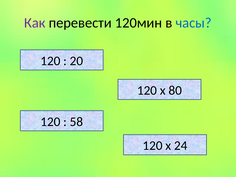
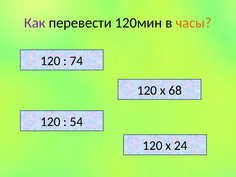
часы colour: blue -> orange
20: 20 -> 74
80: 80 -> 68
58: 58 -> 54
